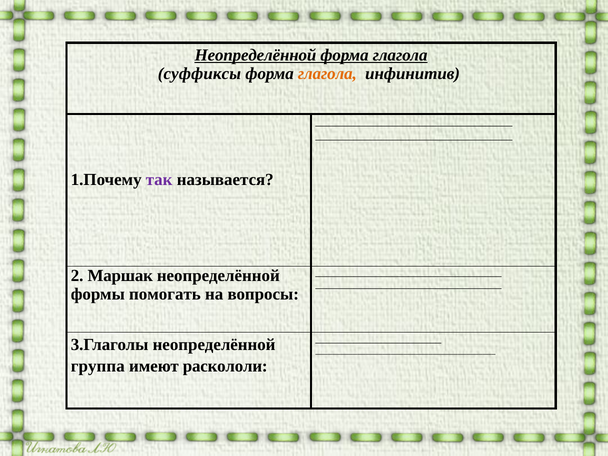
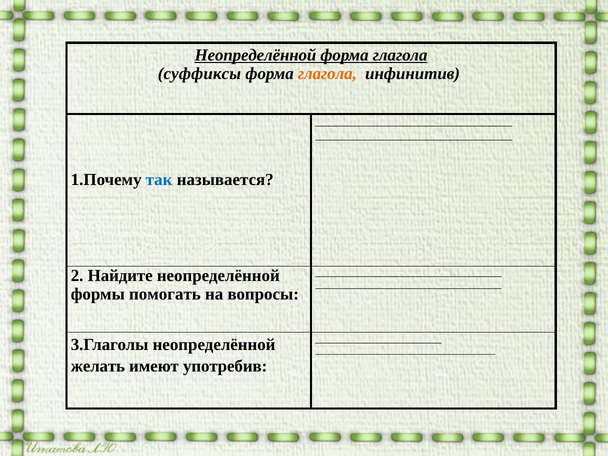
так colour: purple -> blue
Маршак: Маршак -> Найдите
группа: группа -> желать
раскололи: раскололи -> употребив
